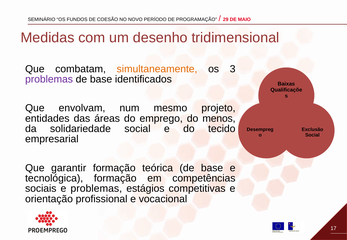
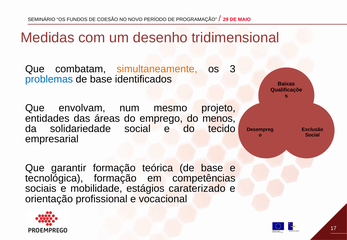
problemas at (49, 79) colour: purple -> blue
e problemas: problemas -> mobilidade
competitivas: competitivas -> caraterizado
